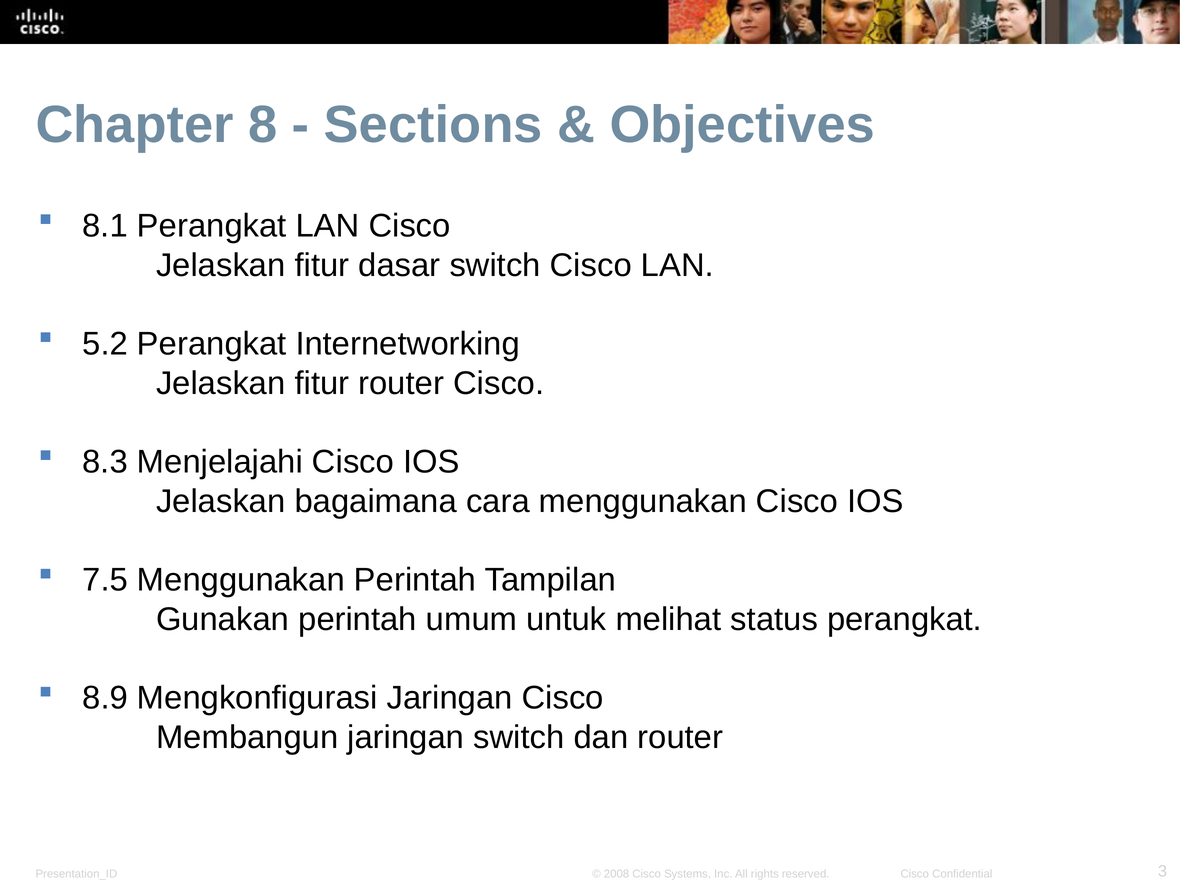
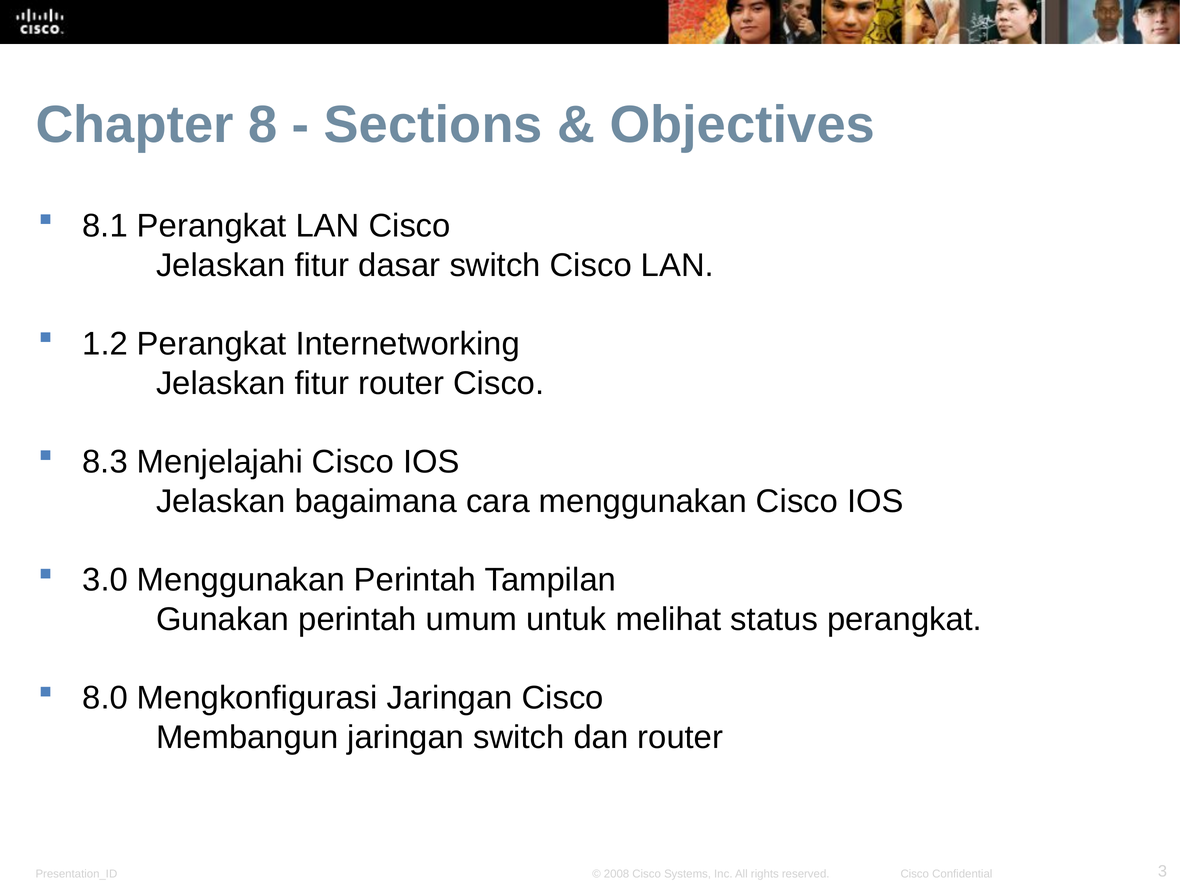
5.2: 5.2 -> 1.2
7.5: 7.5 -> 3.0
8.9: 8.9 -> 8.0
